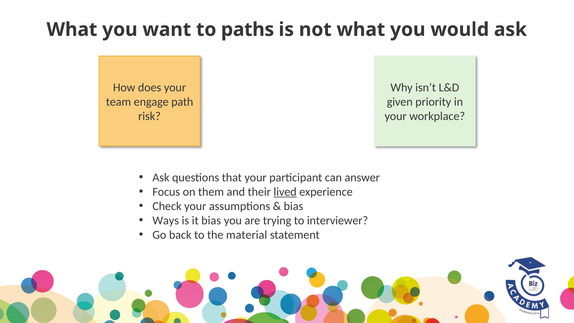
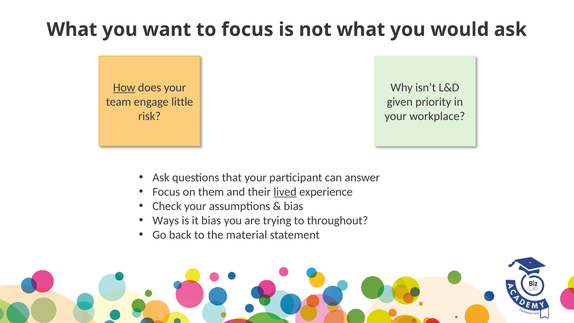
to paths: paths -> focus
How underline: none -> present
path: path -> little
interviewer: interviewer -> throughout
